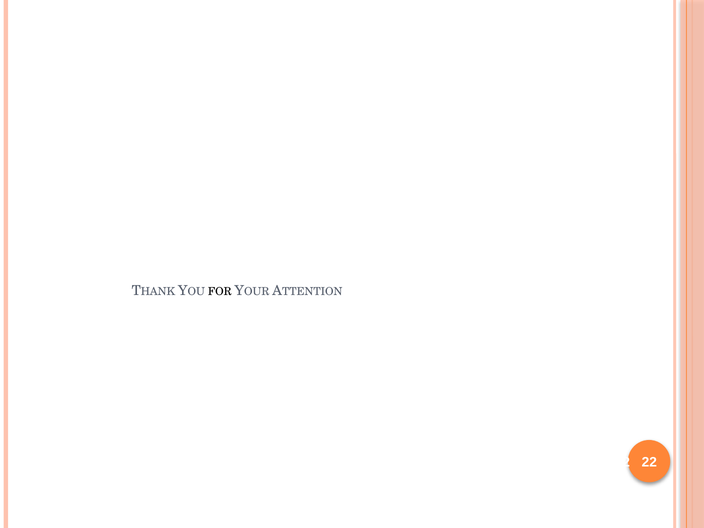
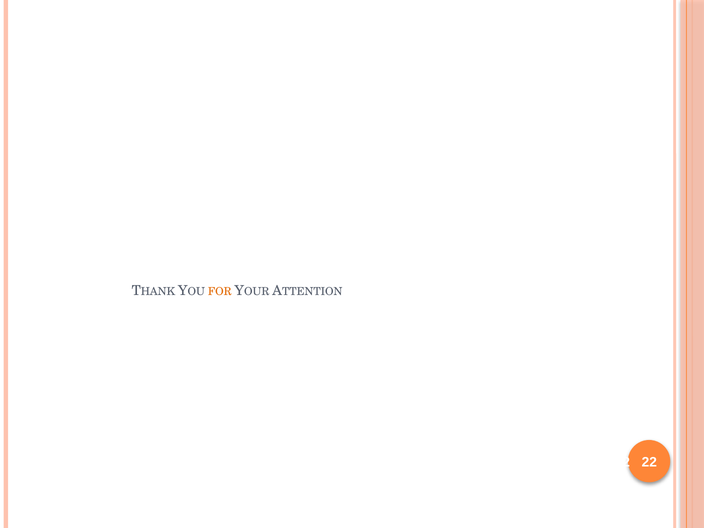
FOR colour: black -> orange
